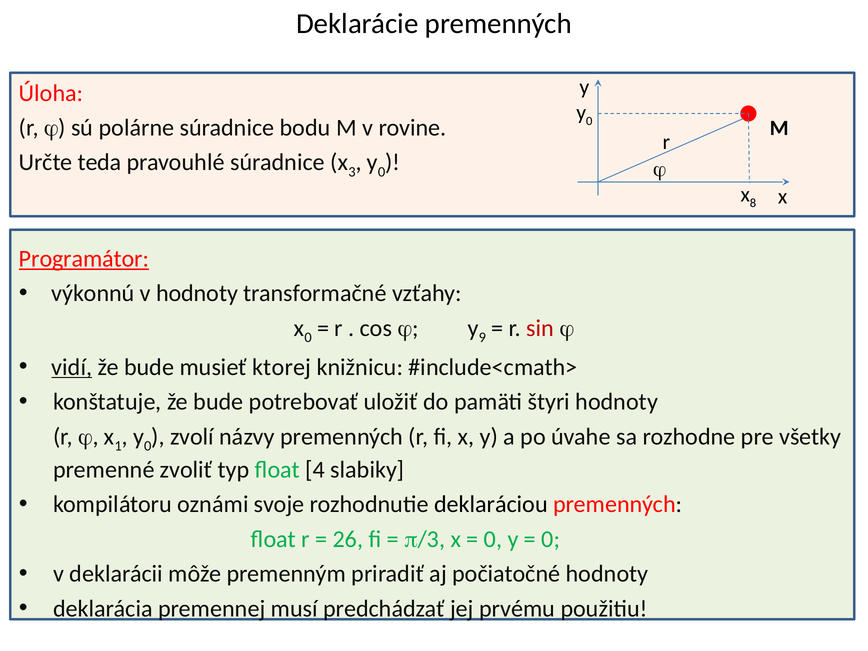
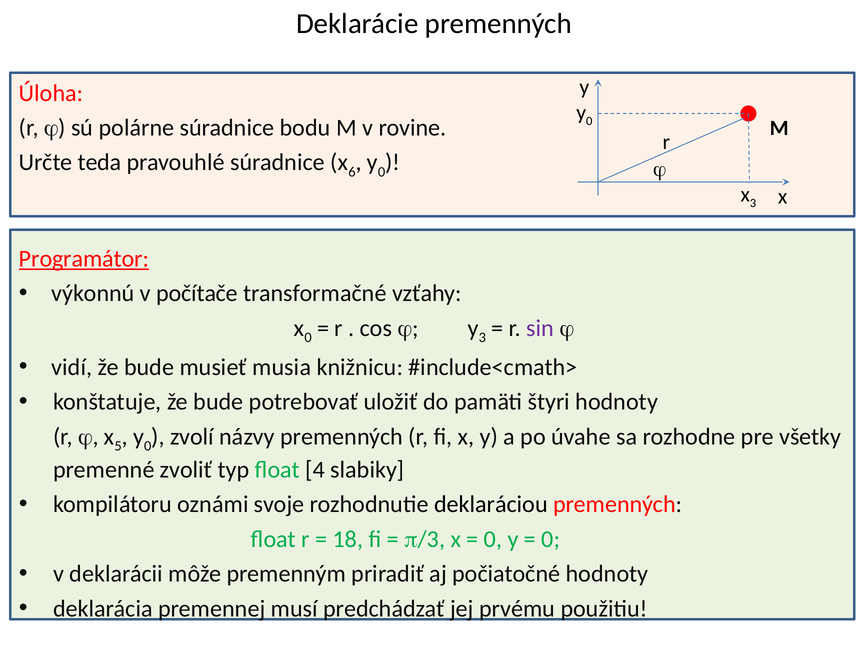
3: 3 -> 6
x 8: 8 -> 3
v hodnoty: hodnoty -> počítače
y 9: 9 -> 3
sin colour: red -> purple
vidí underline: present -> none
ktorej: ktorej -> musia
1: 1 -> 5
26: 26 -> 18
